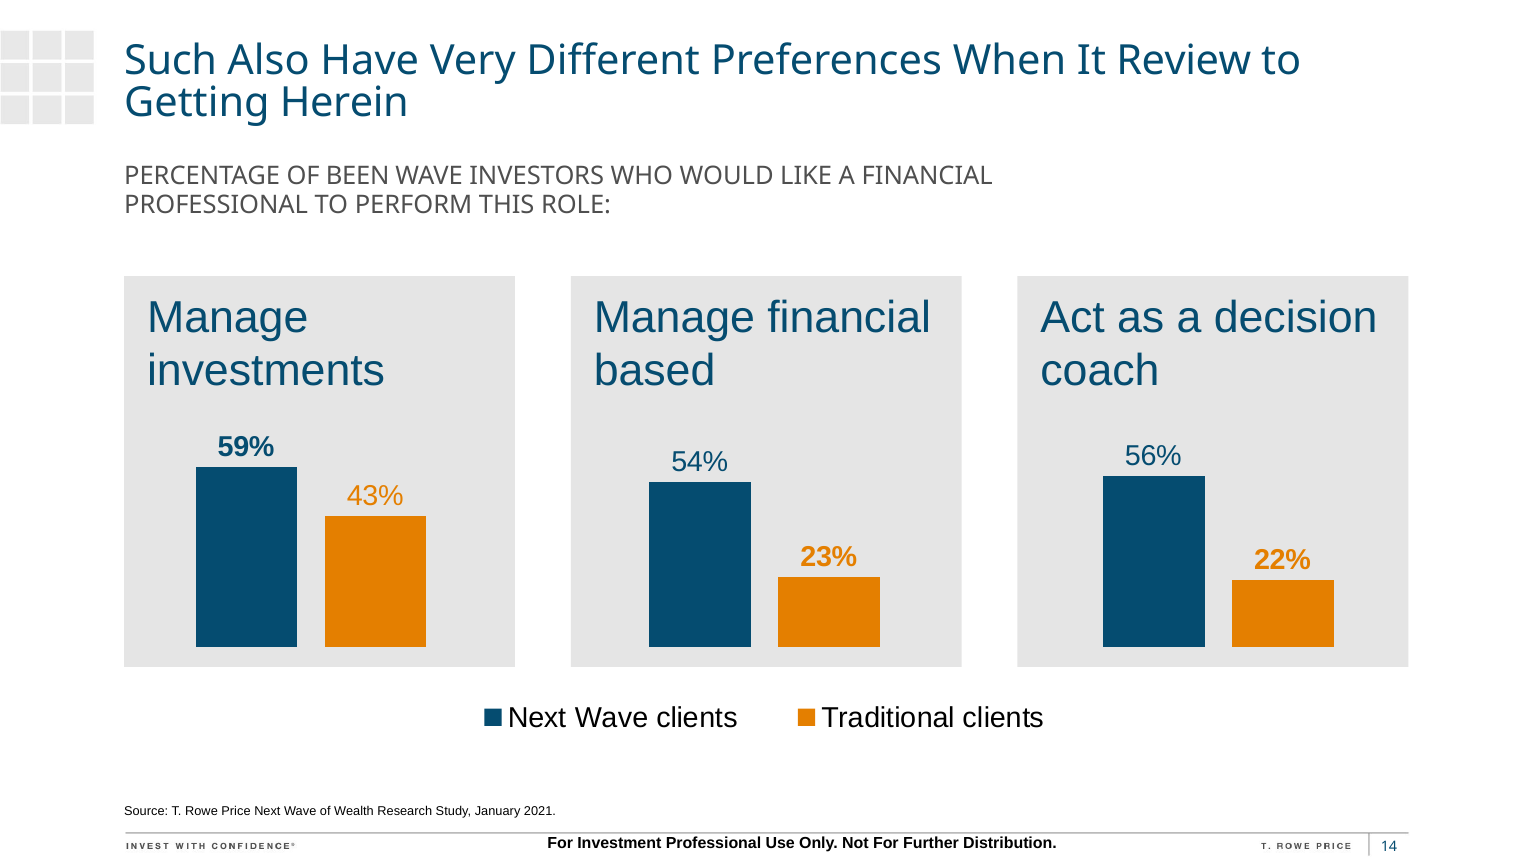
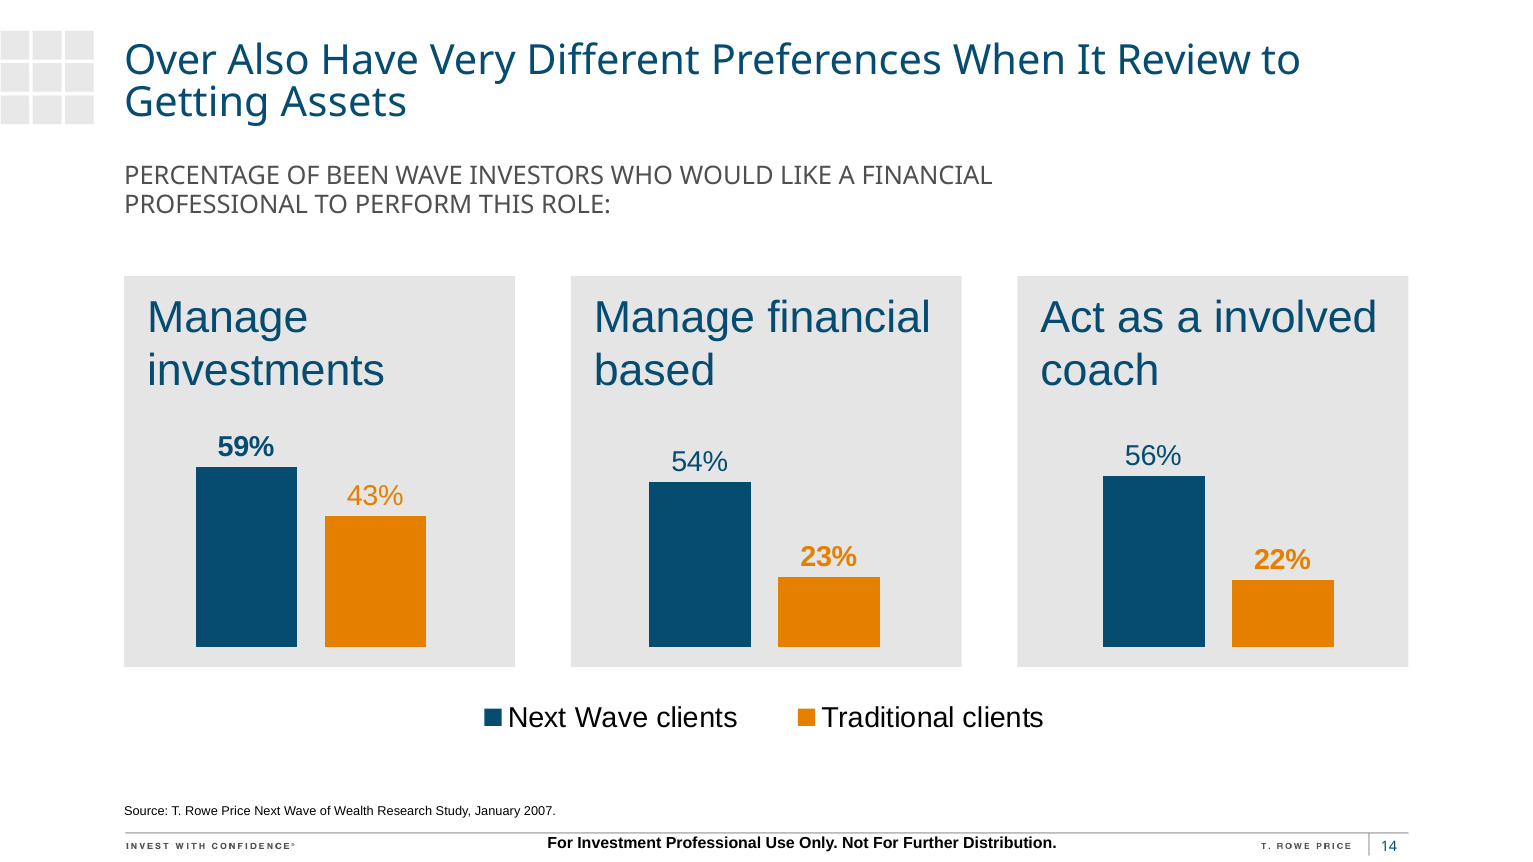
Such: Such -> Over
Herein: Herein -> Assets
decision: decision -> involved
2021: 2021 -> 2007
